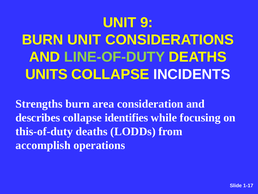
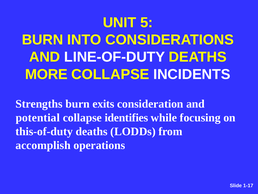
9: 9 -> 5
BURN UNIT: UNIT -> INTO
LINE-OF-DUTY colour: light green -> white
UNITS: UNITS -> MORE
area: area -> exits
describes: describes -> potential
